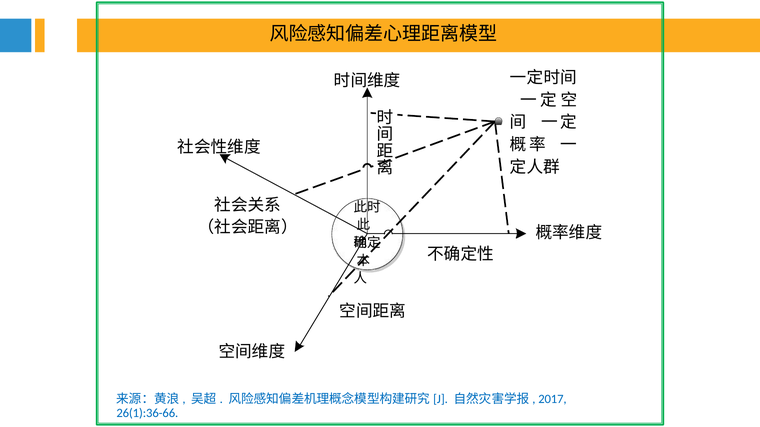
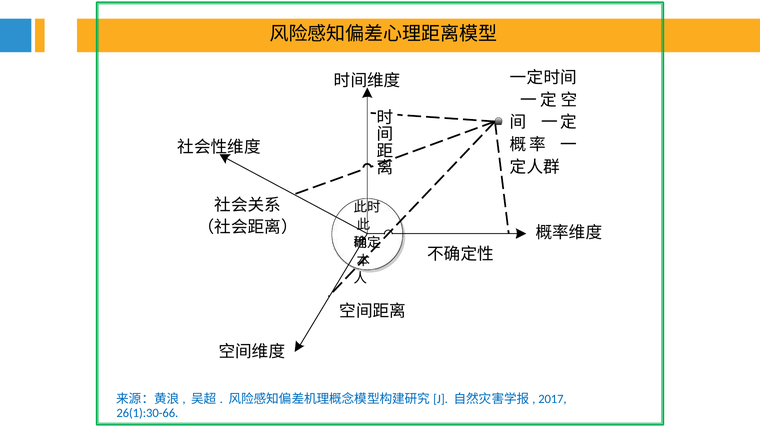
26(1):36-66: 26(1):36-66 -> 26(1):30-66
